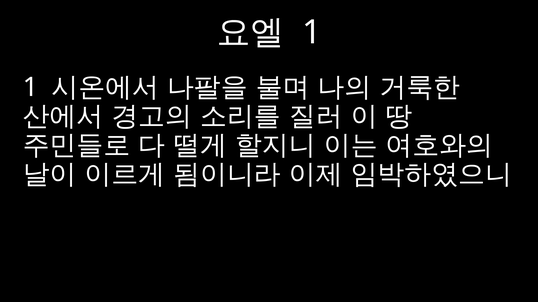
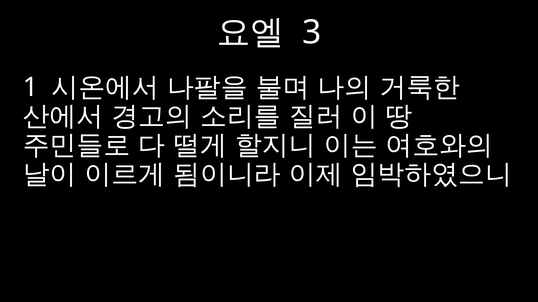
1 at (312, 32): 1 -> 3
